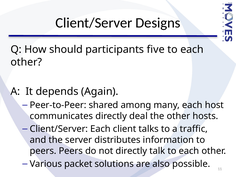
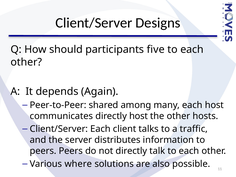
directly deal: deal -> host
packet: packet -> where
